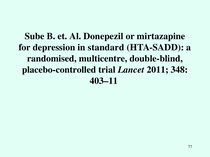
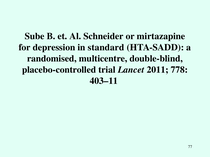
Donepezil: Donepezil -> Schneider
348: 348 -> 778
